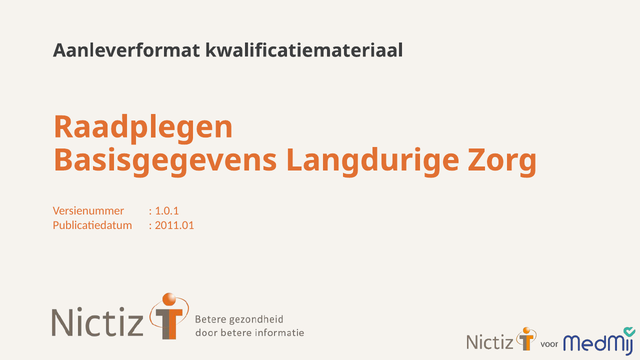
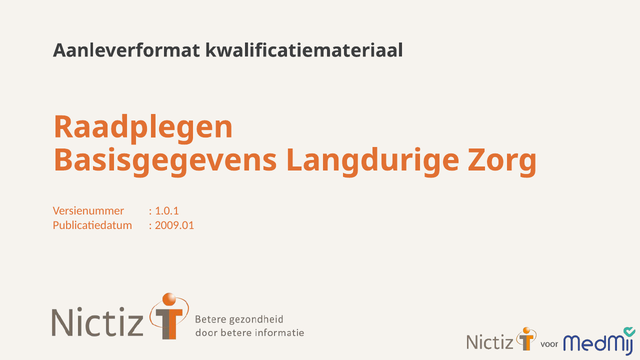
2011.01: 2011.01 -> 2009.01
